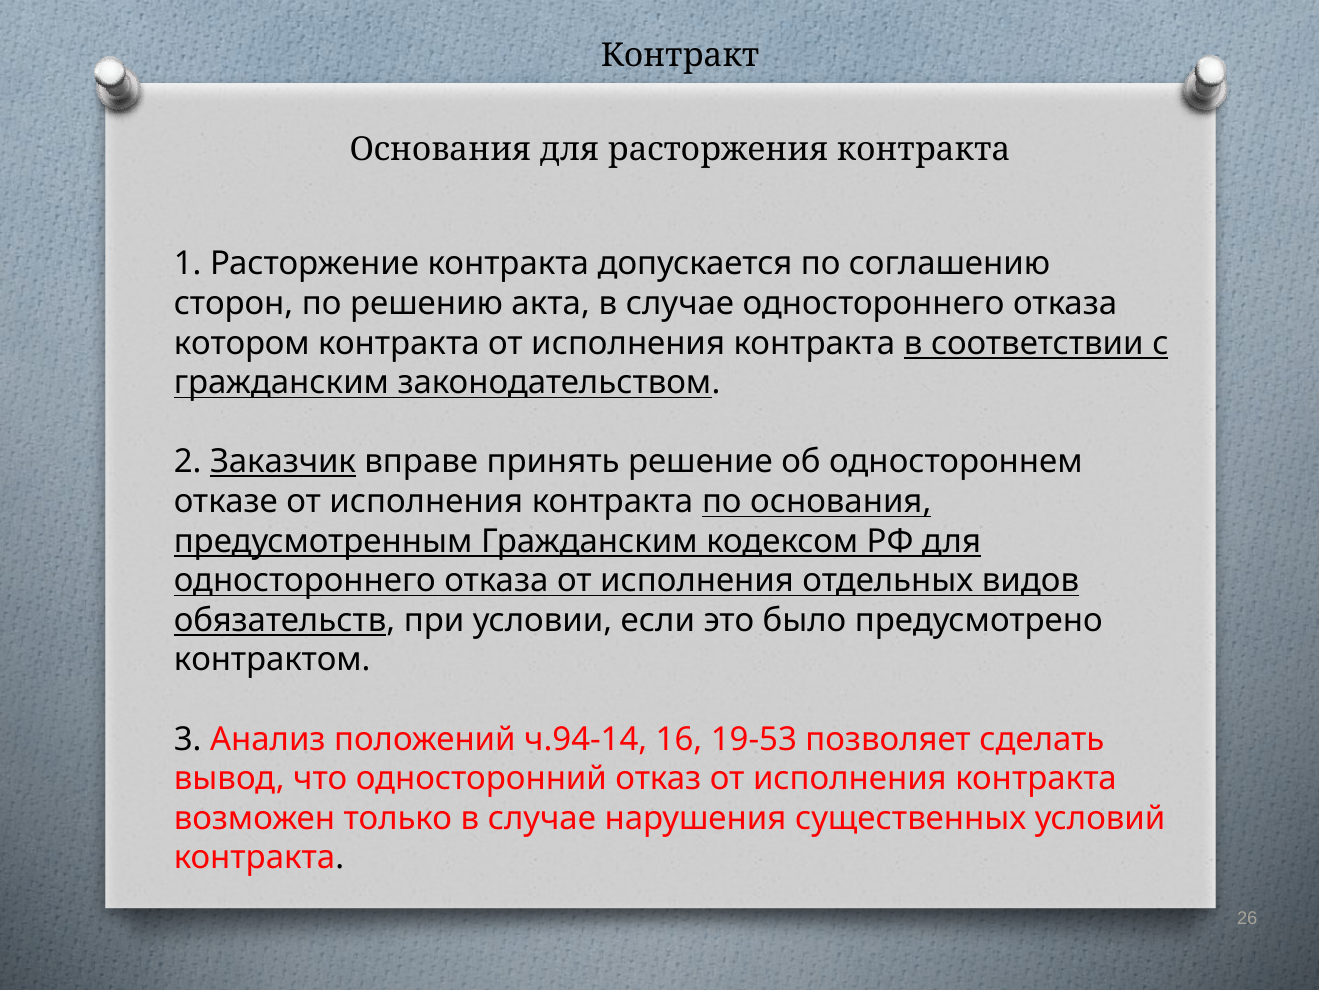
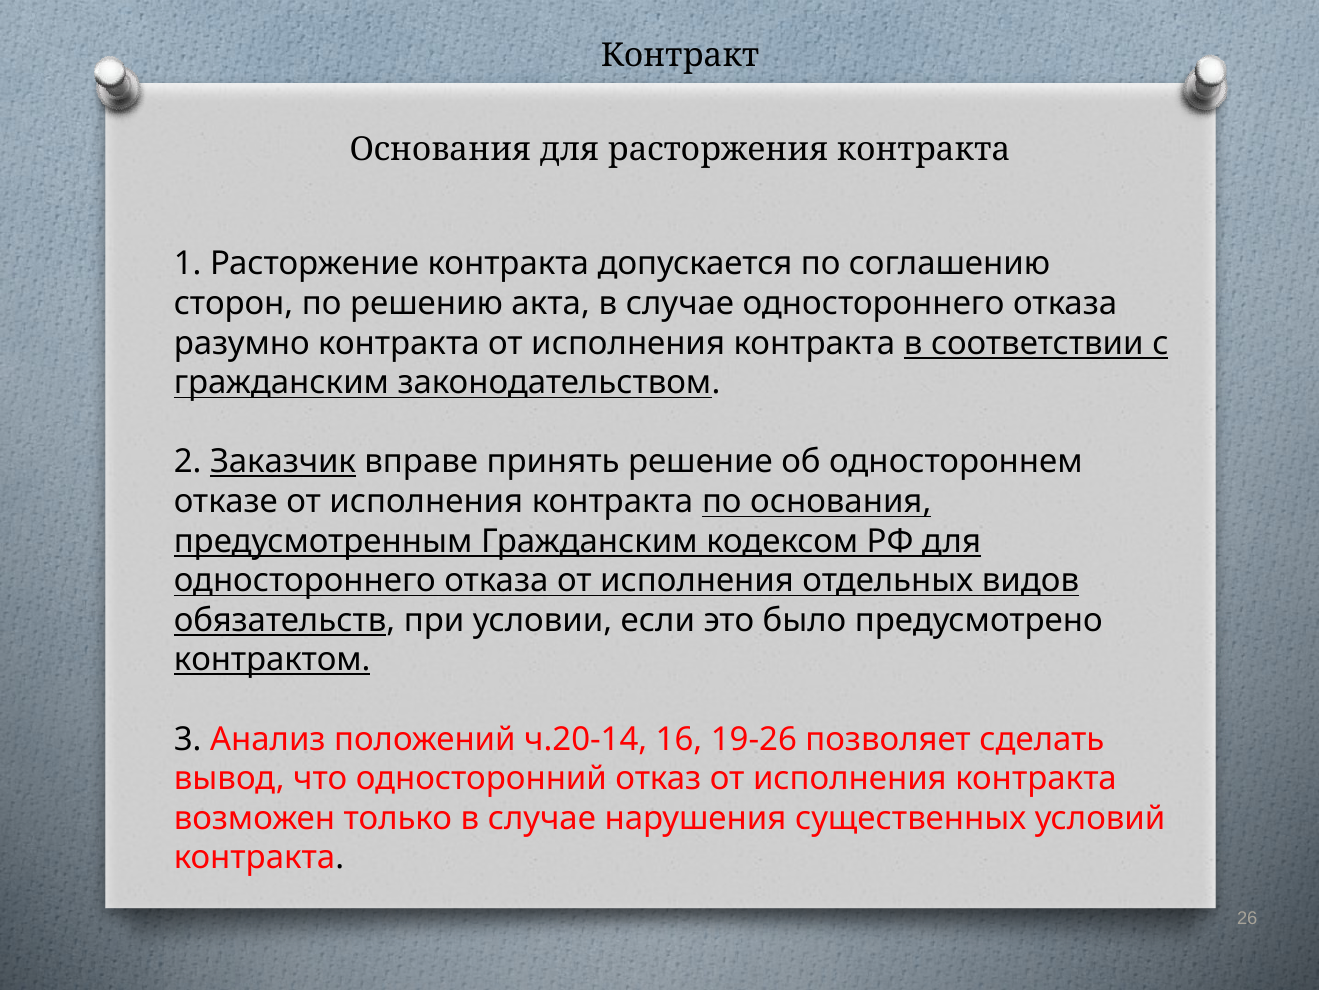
котором: котором -> разумно
контрактом underline: none -> present
ч.94-14: ч.94-14 -> ч.20-14
19-53: 19-53 -> 19-26
